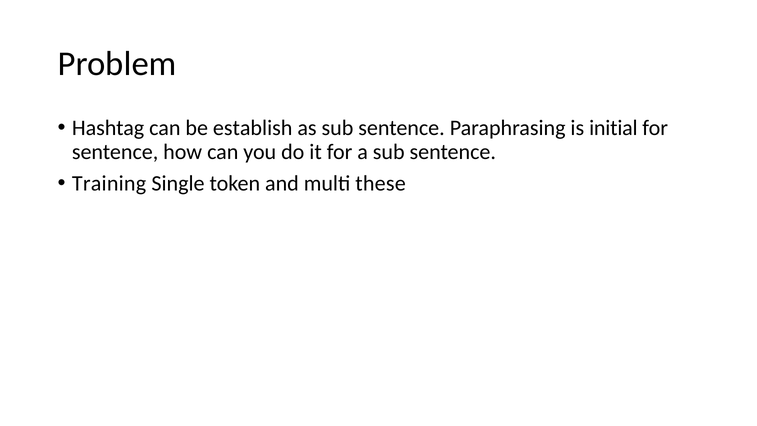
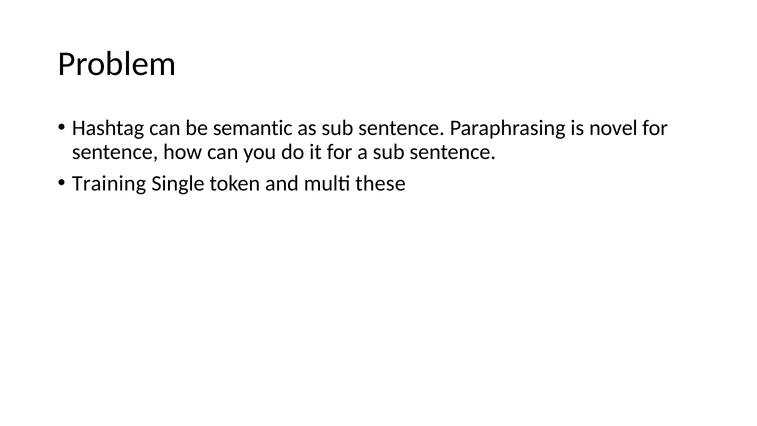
establish: establish -> semantic
initial: initial -> novel
